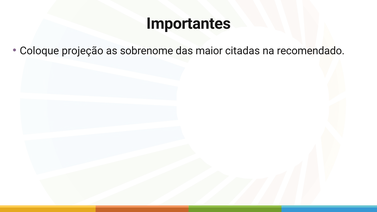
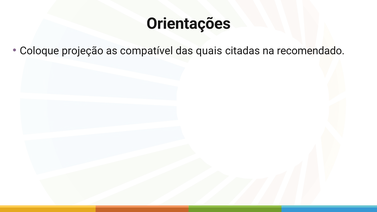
Importantes: Importantes -> Orientações
sobrenome: sobrenome -> compatível
maior: maior -> quais
